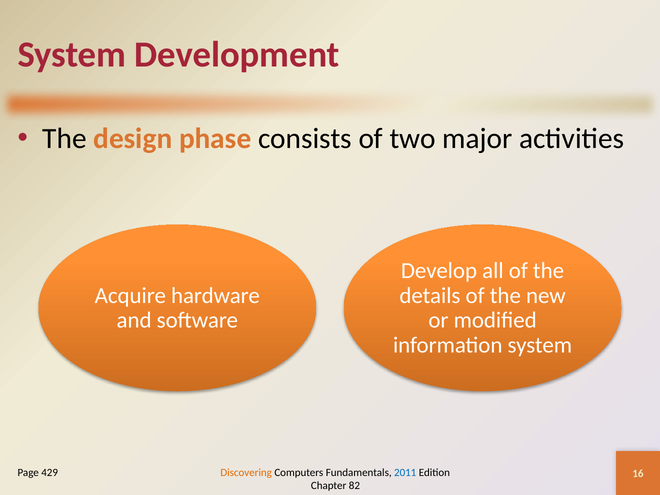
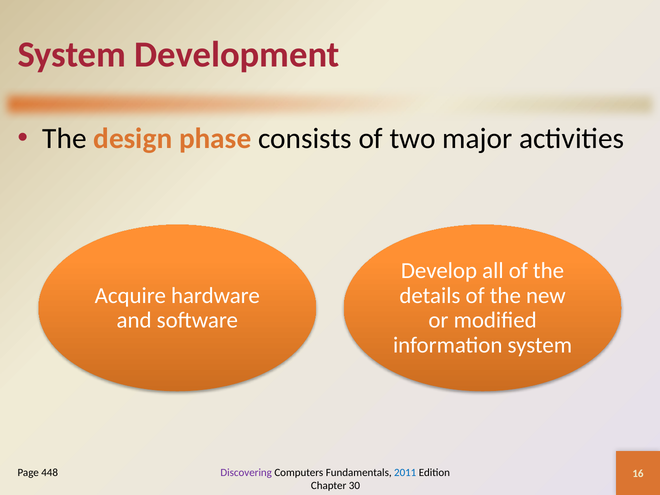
429: 429 -> 448
Discovering colour: orange -> purple
82: 82 -> 30
